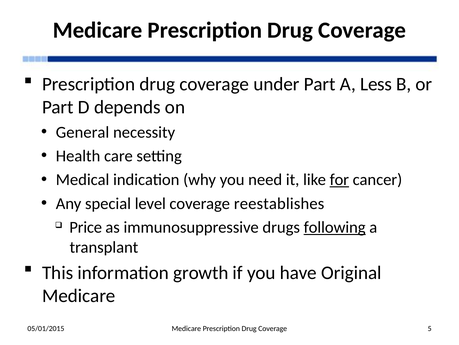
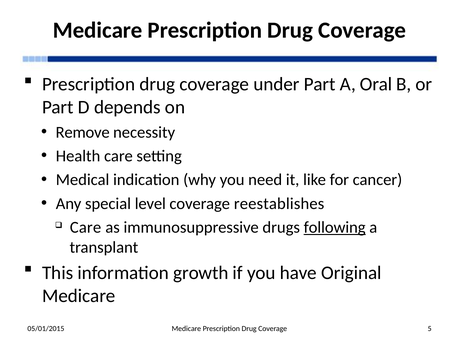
Less: Less -> Oral
General: General -> Remove
for underline: present -> none
Price at (86, 227): Price -> Care
